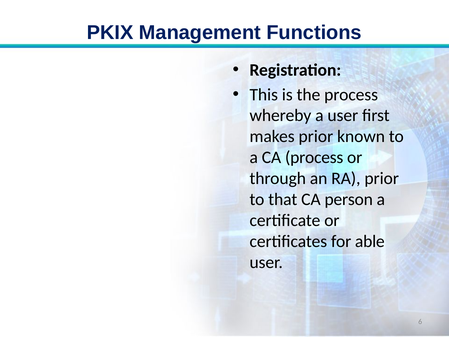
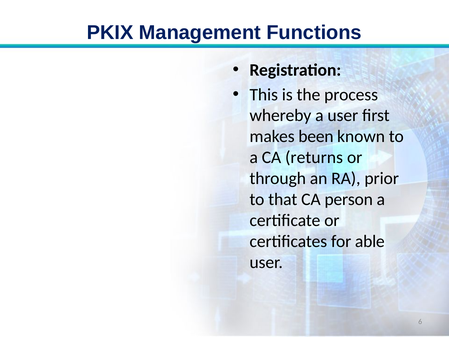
makes prior: prior -> been
CA process: process -> returns
